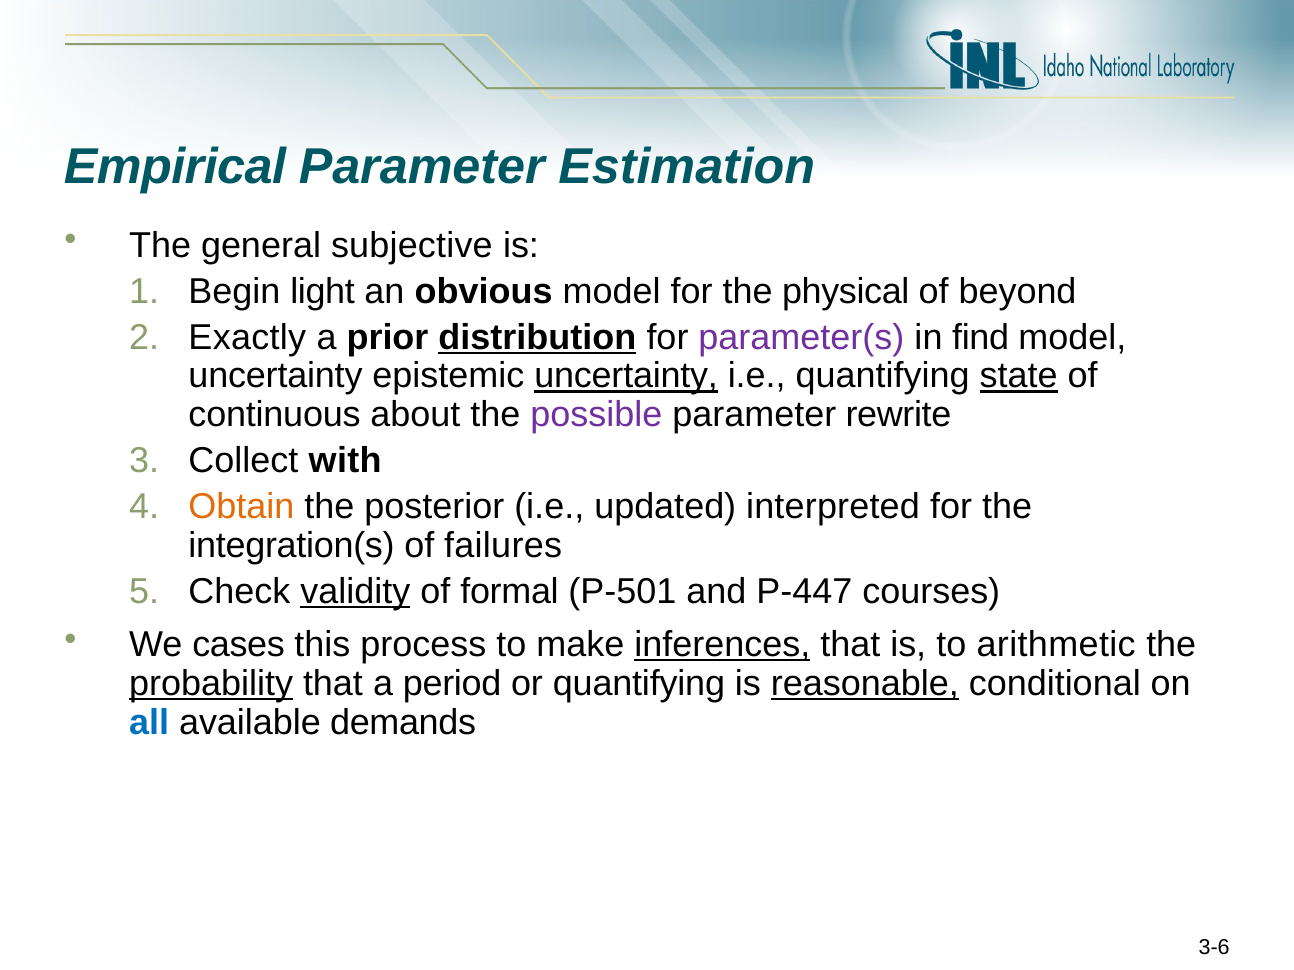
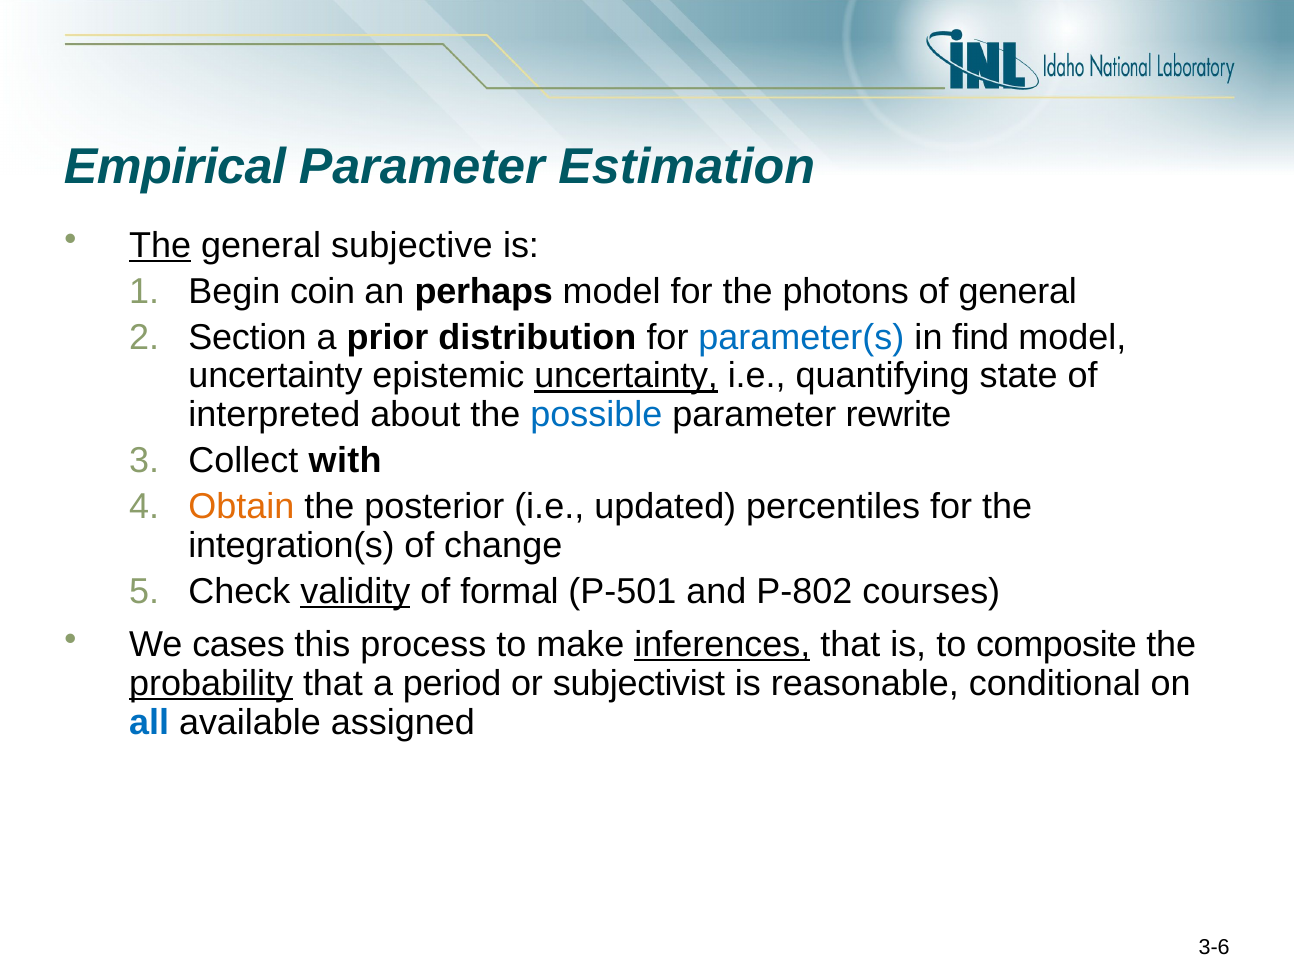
The at (160, 245) underline: none -> present
light: light -> coin
obvious: obvious -> perhaps
physical: physical -> photons
of beyond: beyond -> general
Exactly: Exactly -> Section
distribution underline: present -> none
parameter(s colour: purple -> blue
state underline: present -> none
continuous: continuous -> interpreted
possible colour: purple -> blue
interpreted: interpreted -> percentiles
failures: failures -> change
P-447: P-447 -> P-802
arithmetic: arithmetic -> composite
or quantifying: quantifying -> subjectivist
reasonable underline: present -> none
demands: demands -> assigned
